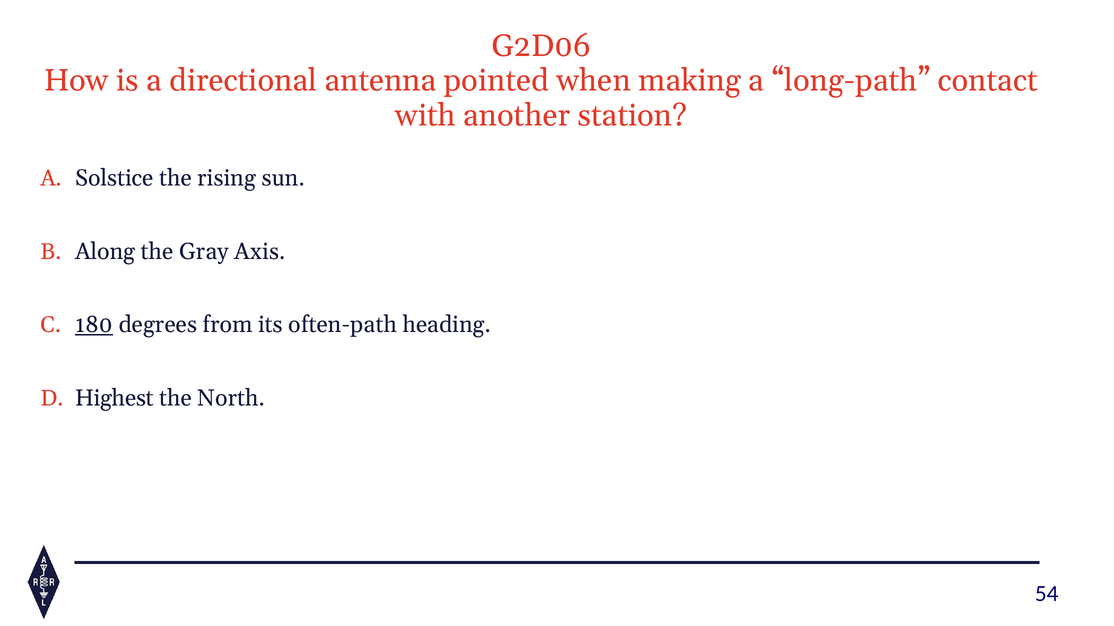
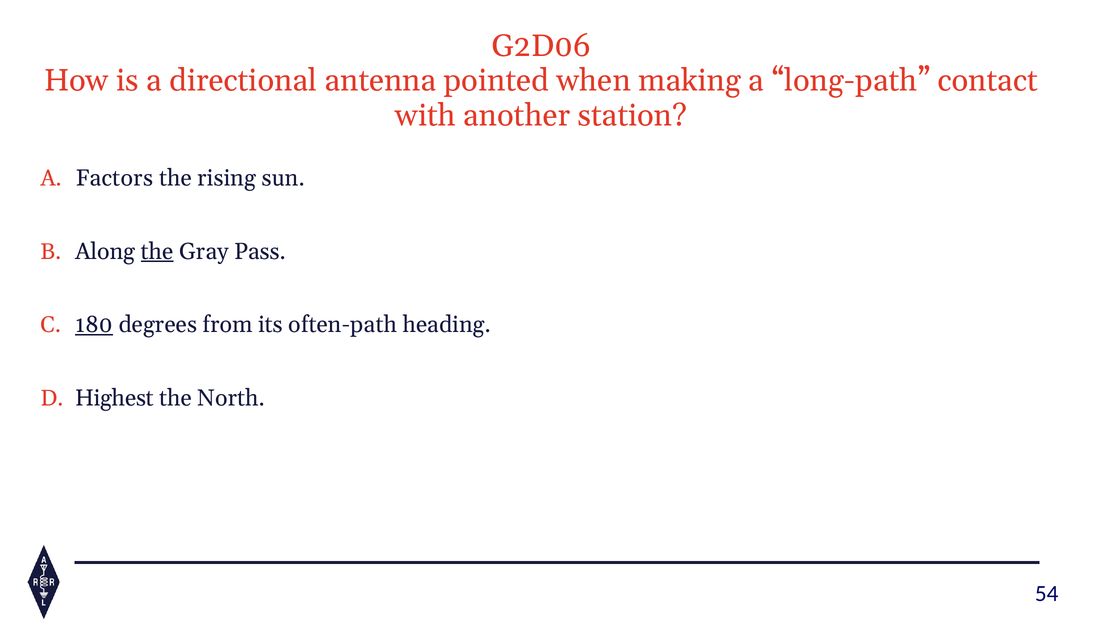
Solstice: Solstice -> Factors
the at (157, 252) underline: none -> present
Axis: Axis -> Pass
